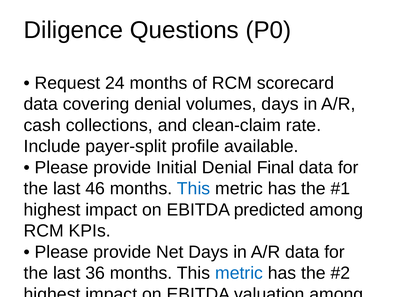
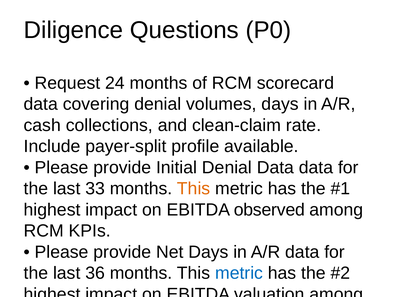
Denial Final: Final -> Data
46: 46 -> 33
This at (194, 189) colour: blue -> orange
predicted: predicted -> observed
